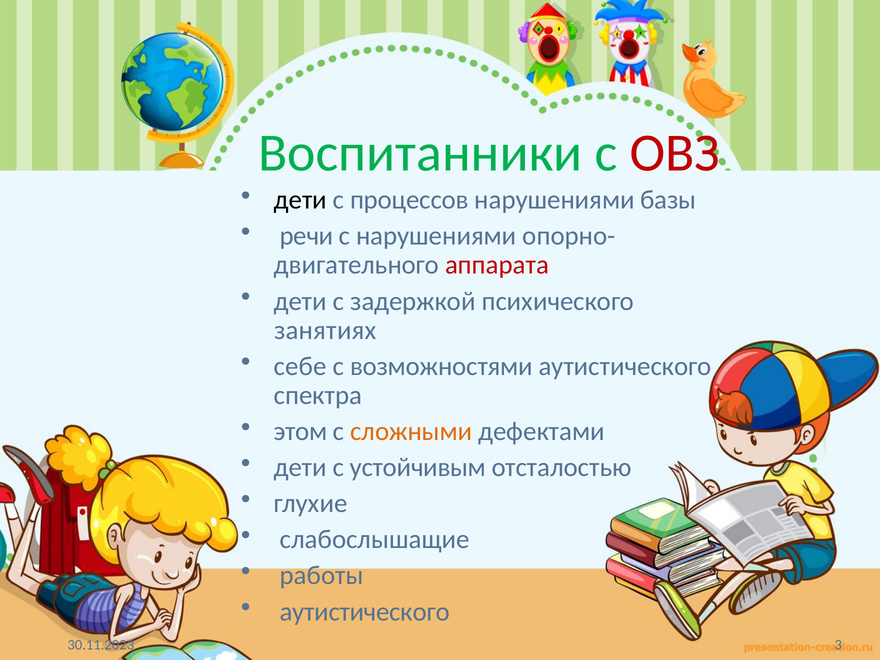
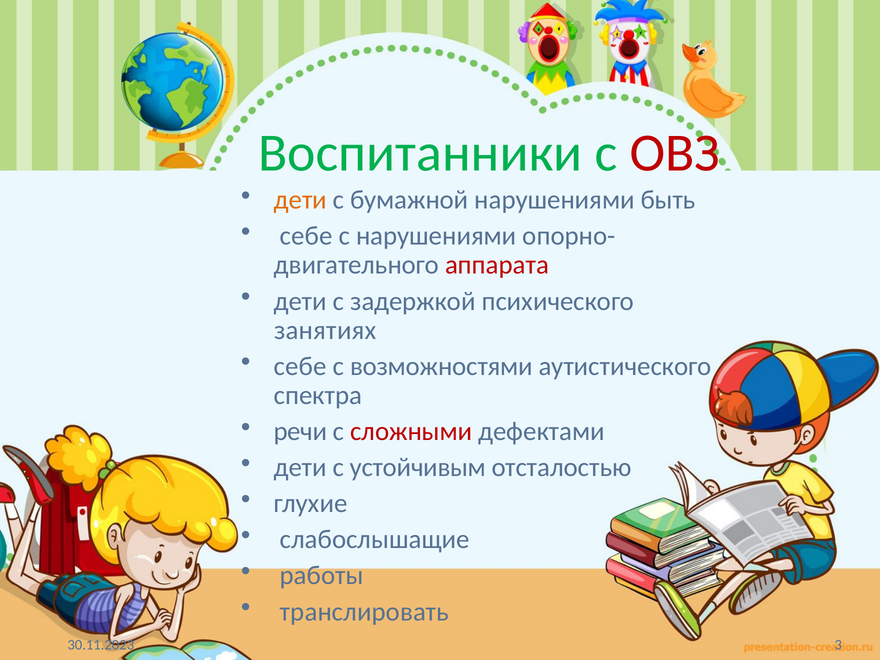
дети at (300, 200) colour: black -> orange
процессов: процессов -> бумажной
базы: базы -> быть
речи at (306, 236): речи -> себе
этом: этом -> речи
сложными colour: orange -> red
аутистического at (365, 612): аутистического -> транслировать
